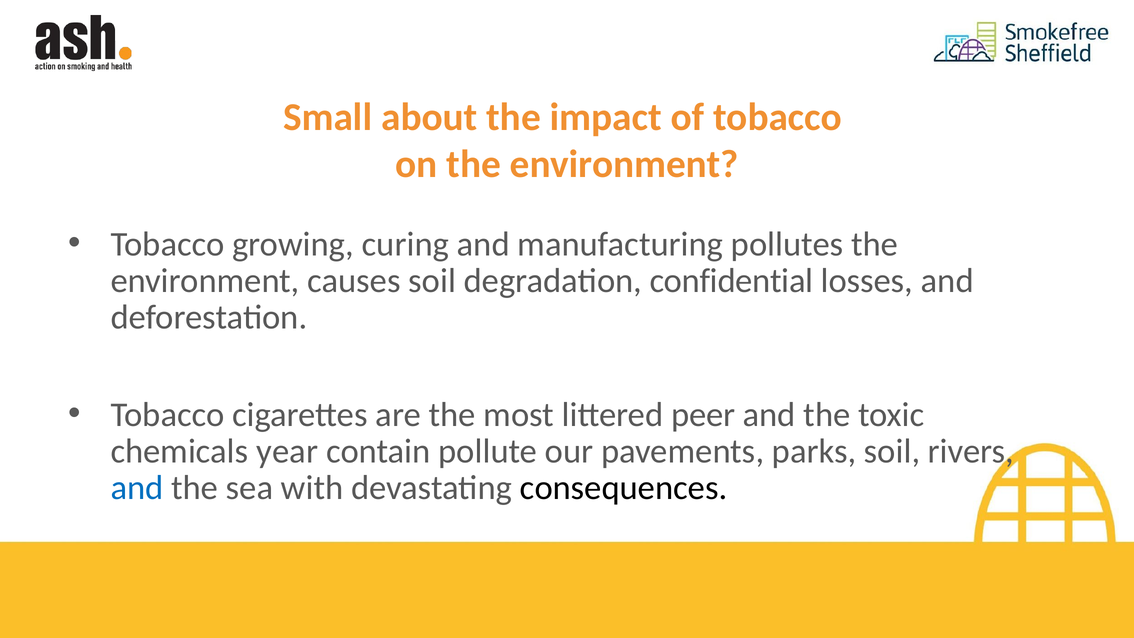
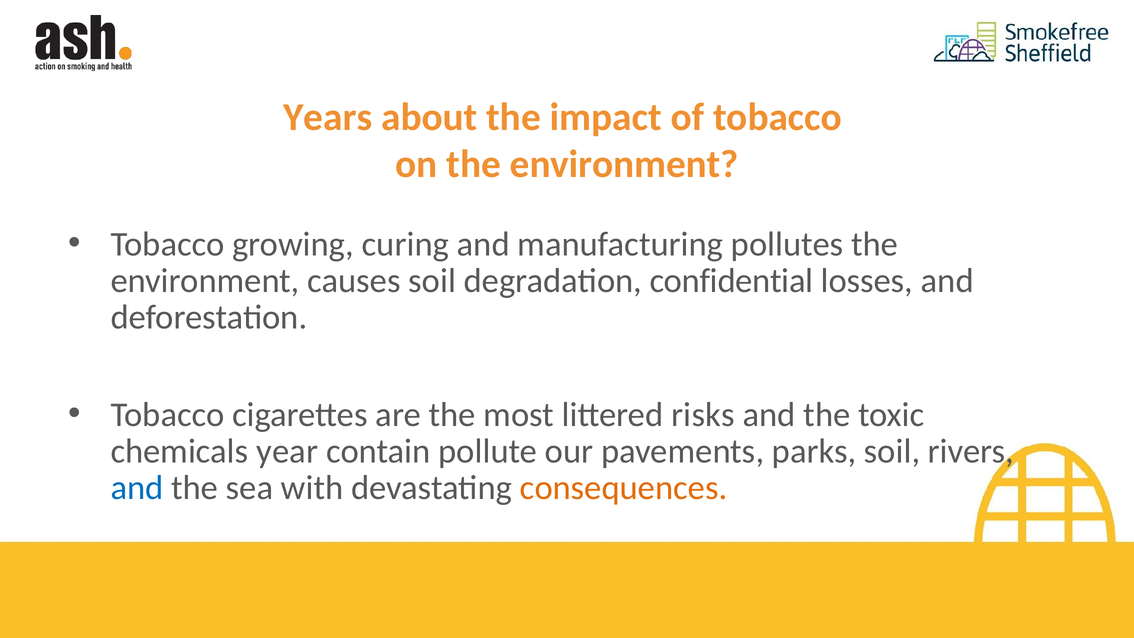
Small: Small -> Years
peer: peer -> risks
consequences colour: black -> orange
